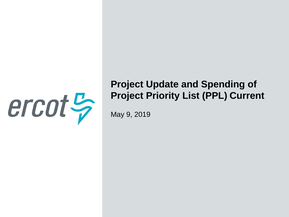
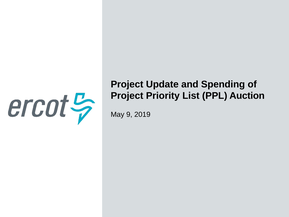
Current: Current -> Auction
